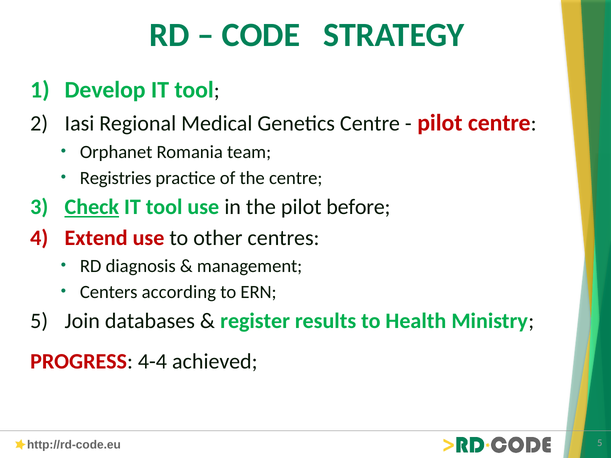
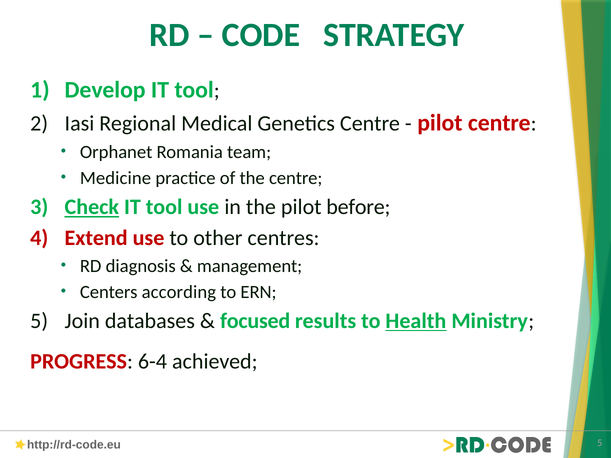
Registries: Registries -> Medicine
register: register -> focused
Health underline: none -> present
4-4: 4-4 -> 6-4
